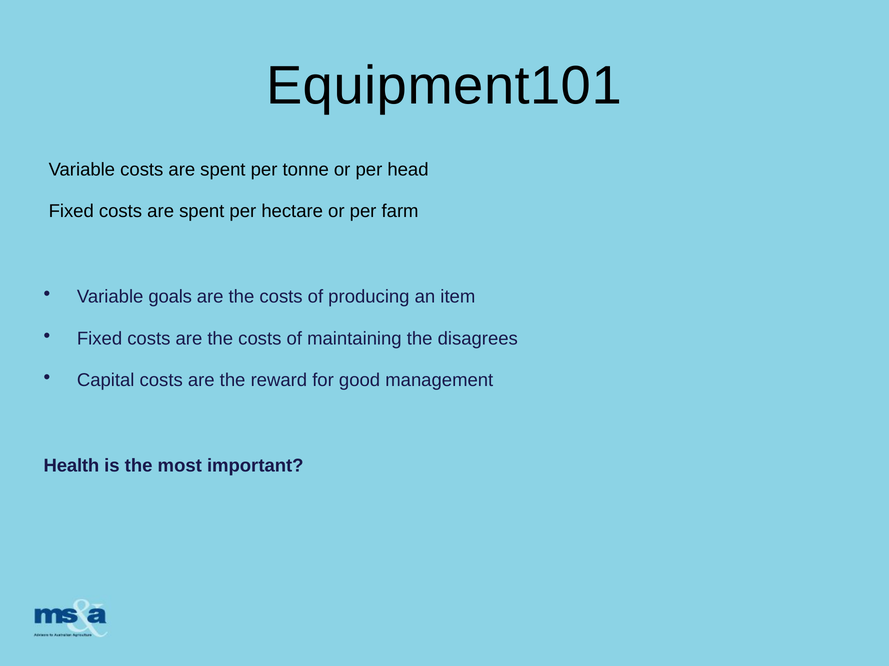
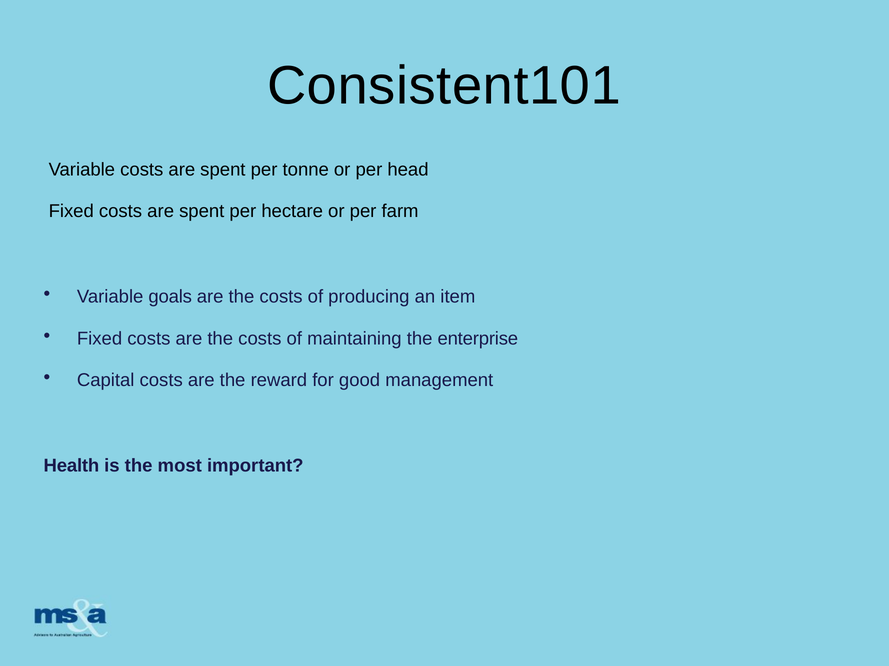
Equipment101: Equipment101 -> Consistent101
disagrees: disagrees -> enterprise
